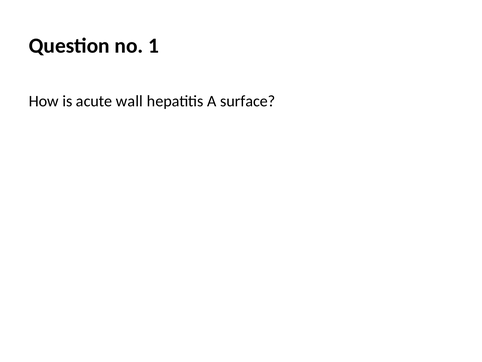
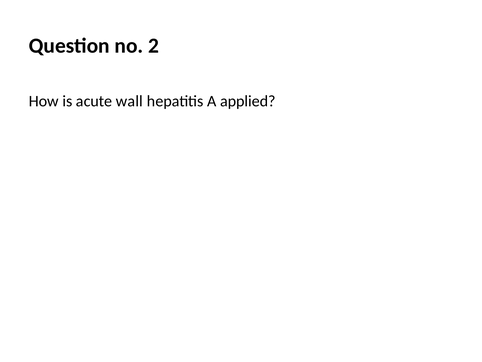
1: 1 -> 2
surface: surface -> applied
